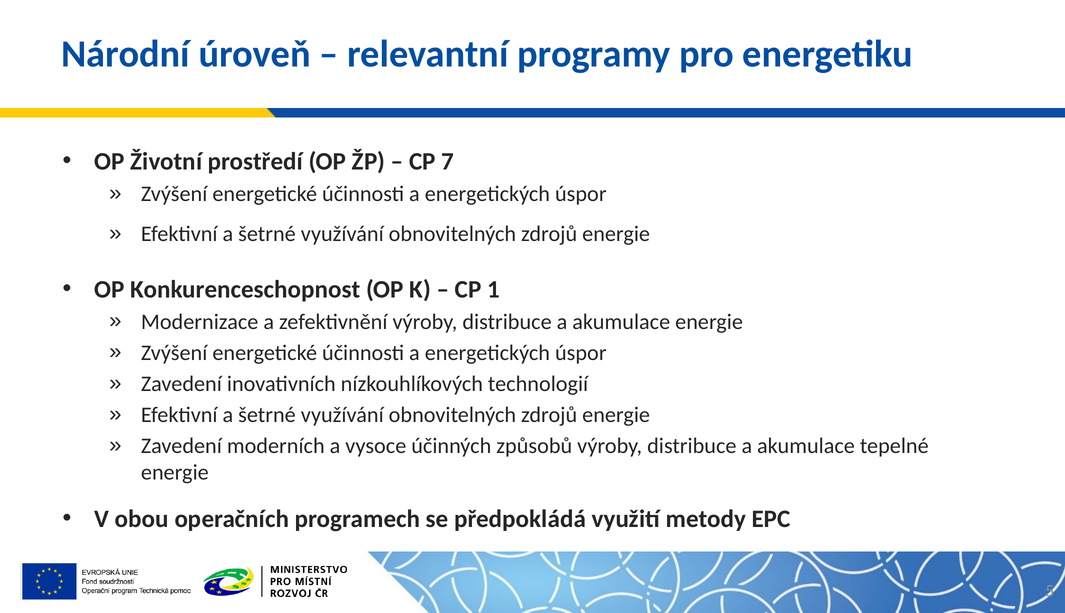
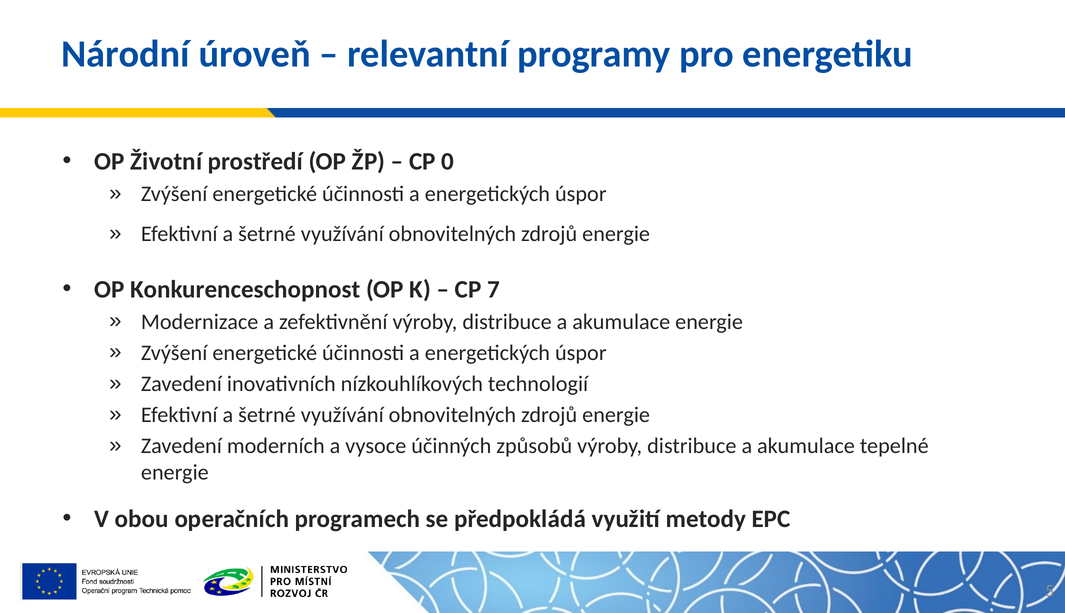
7: 7 -> 0
1: 1 -> 7
